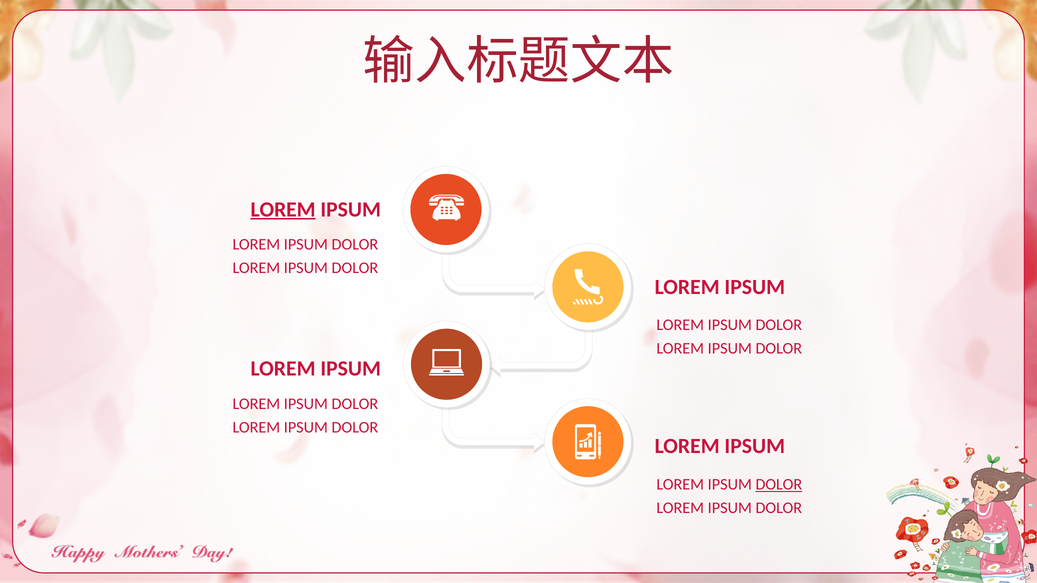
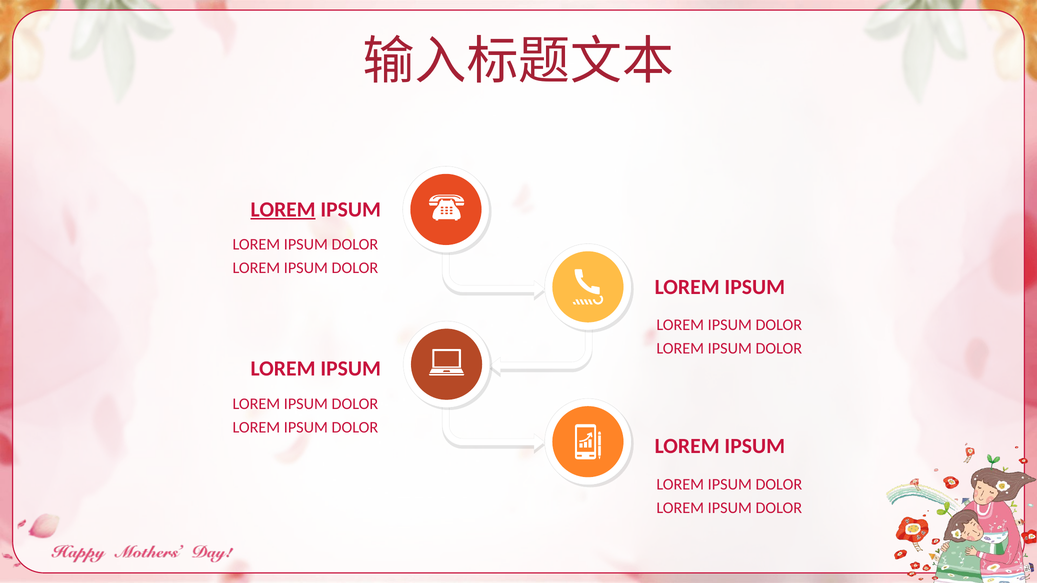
DOLOR at (779, 485) underline: present -> none
